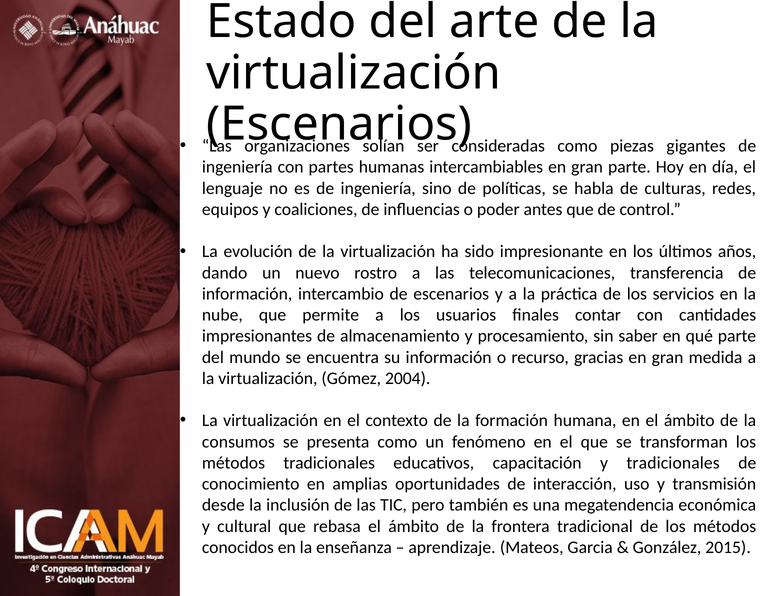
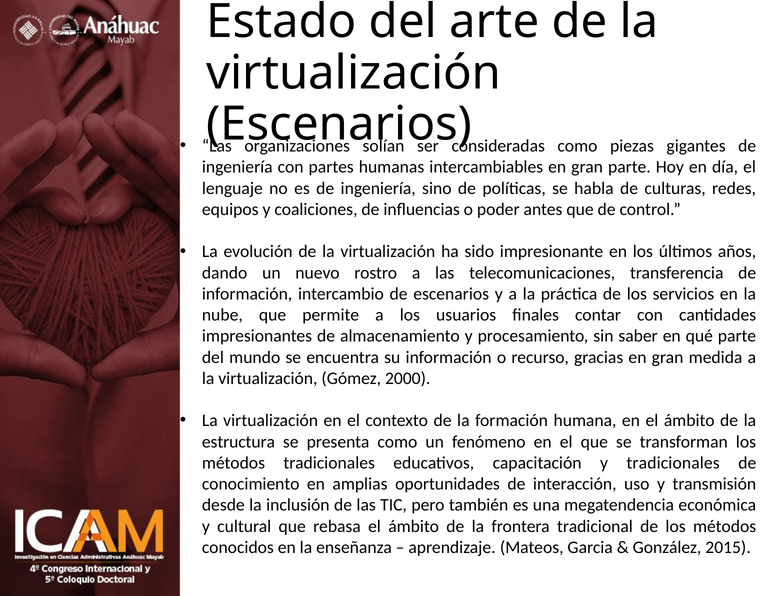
2004: 2004 -> 2000
consumos: consumos -> estructura
